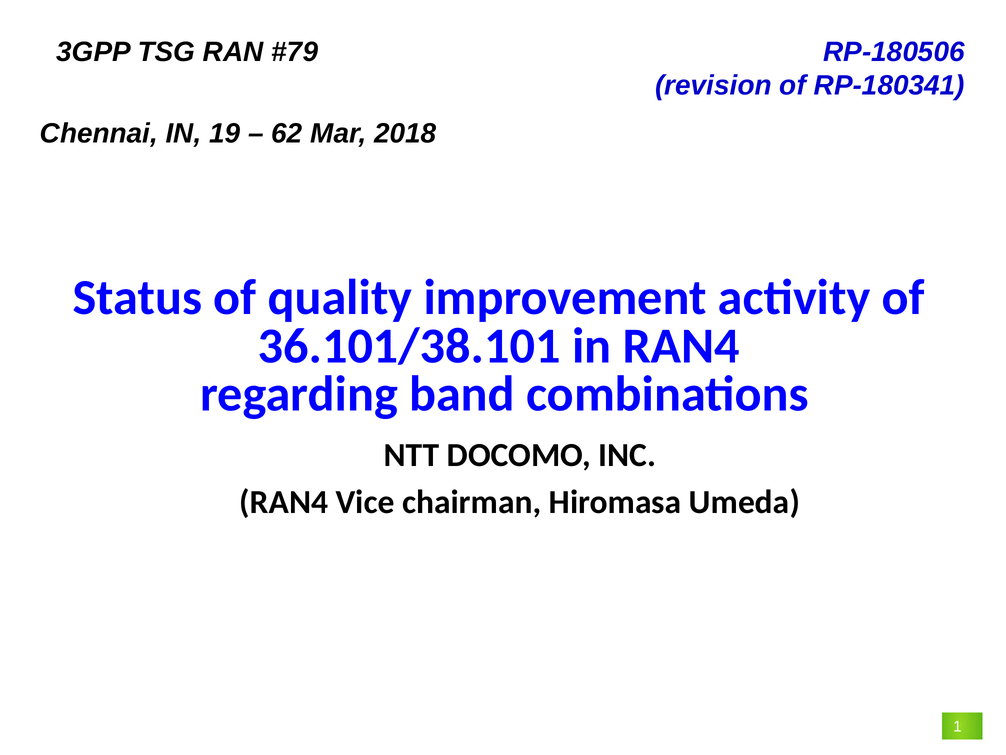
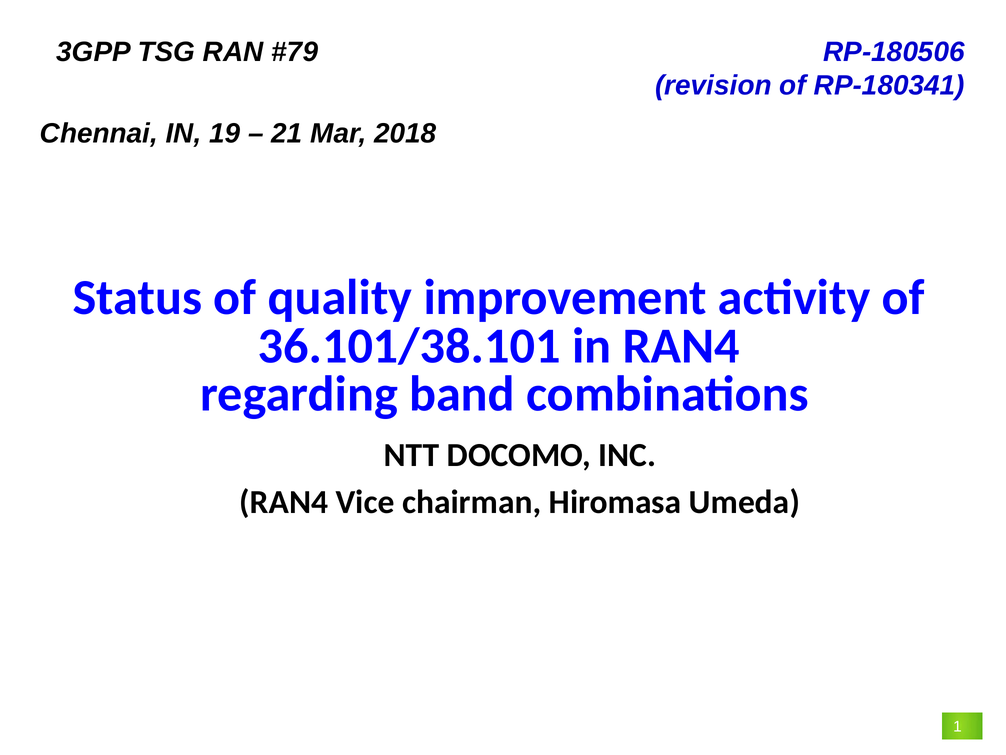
62: 62 -> 21
